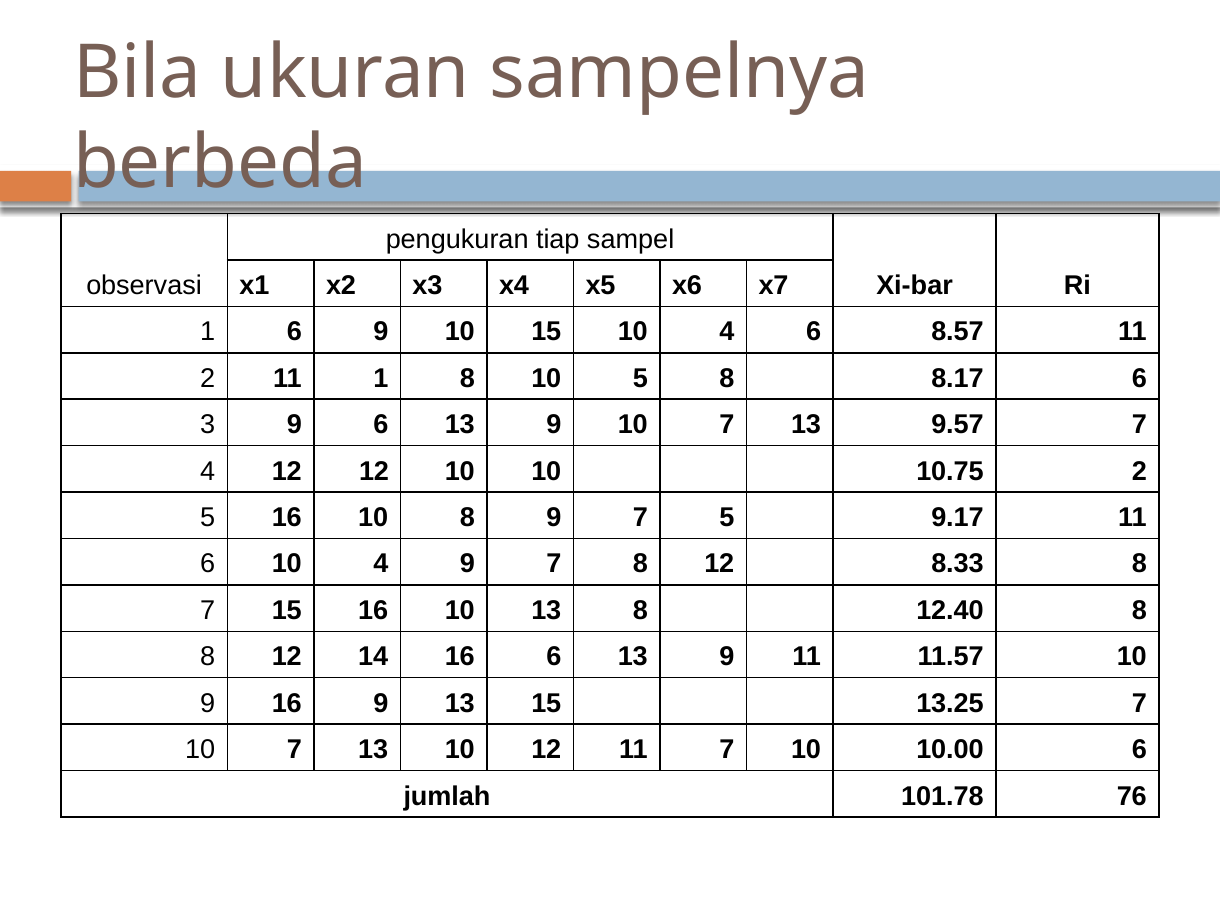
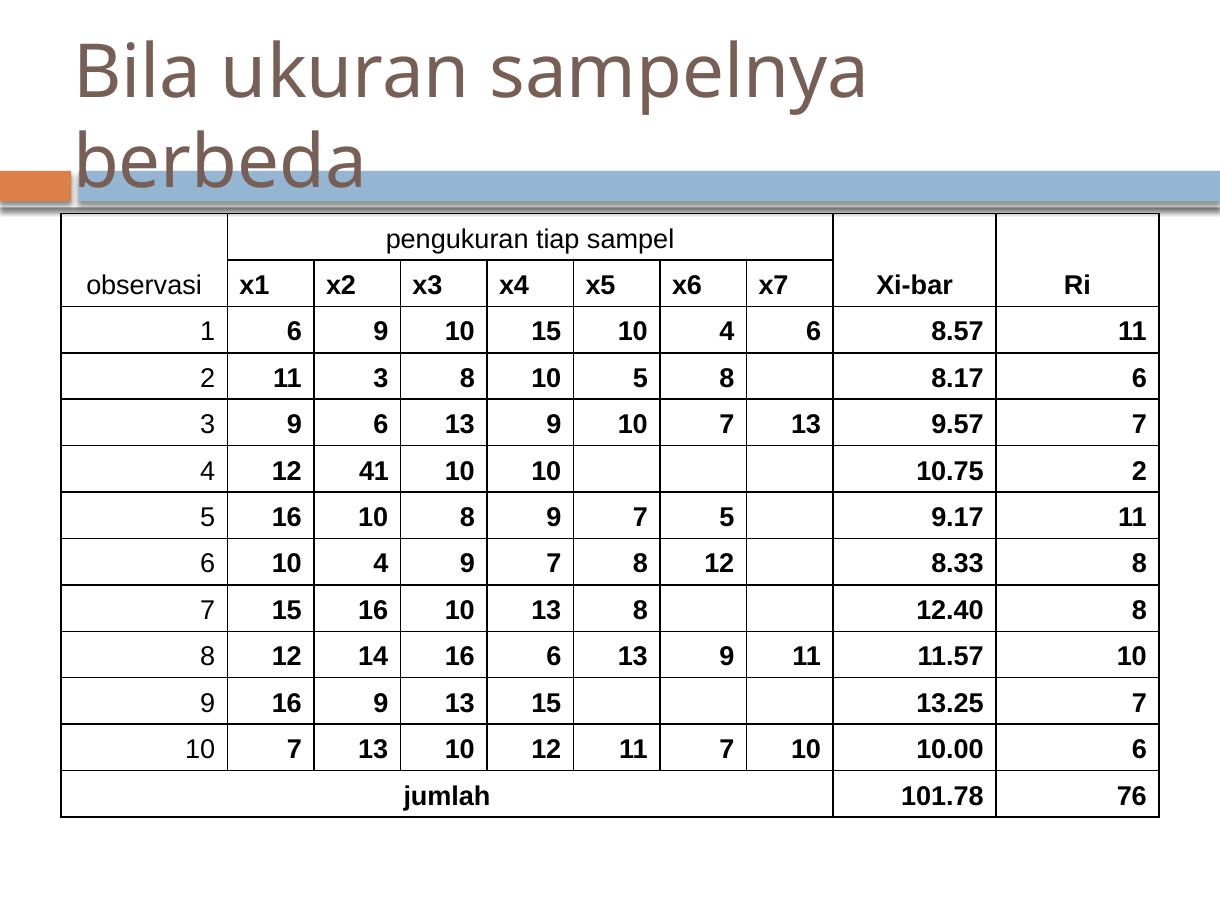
11 1: 1 -> 3
12 12: 12 -> 41
